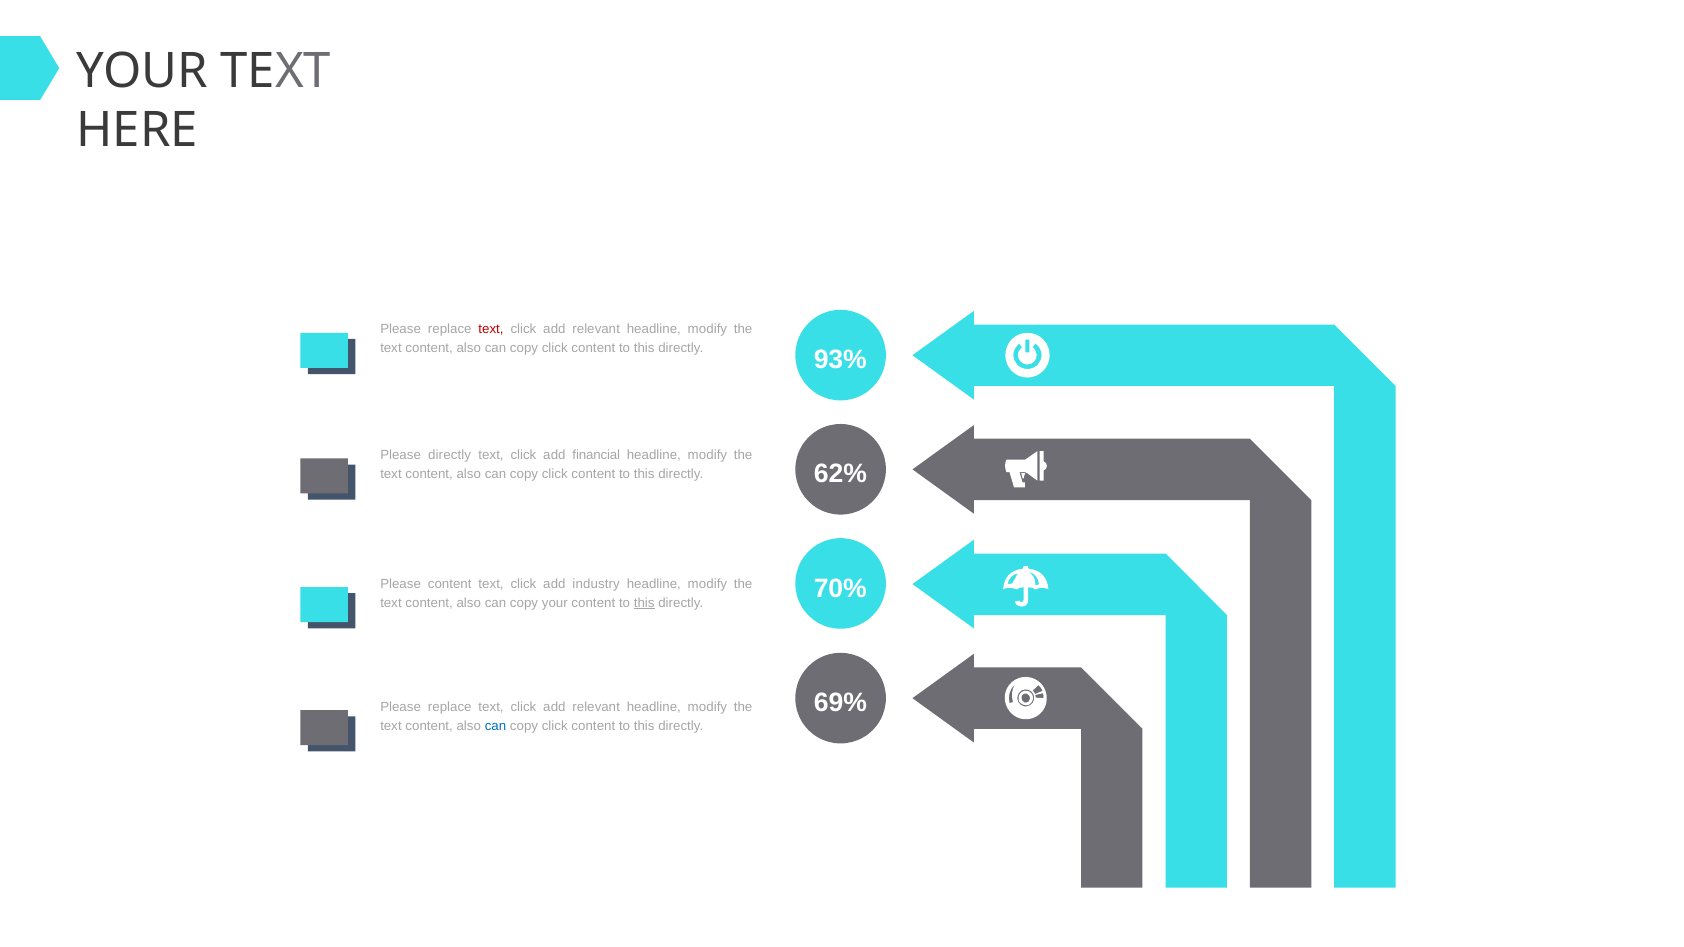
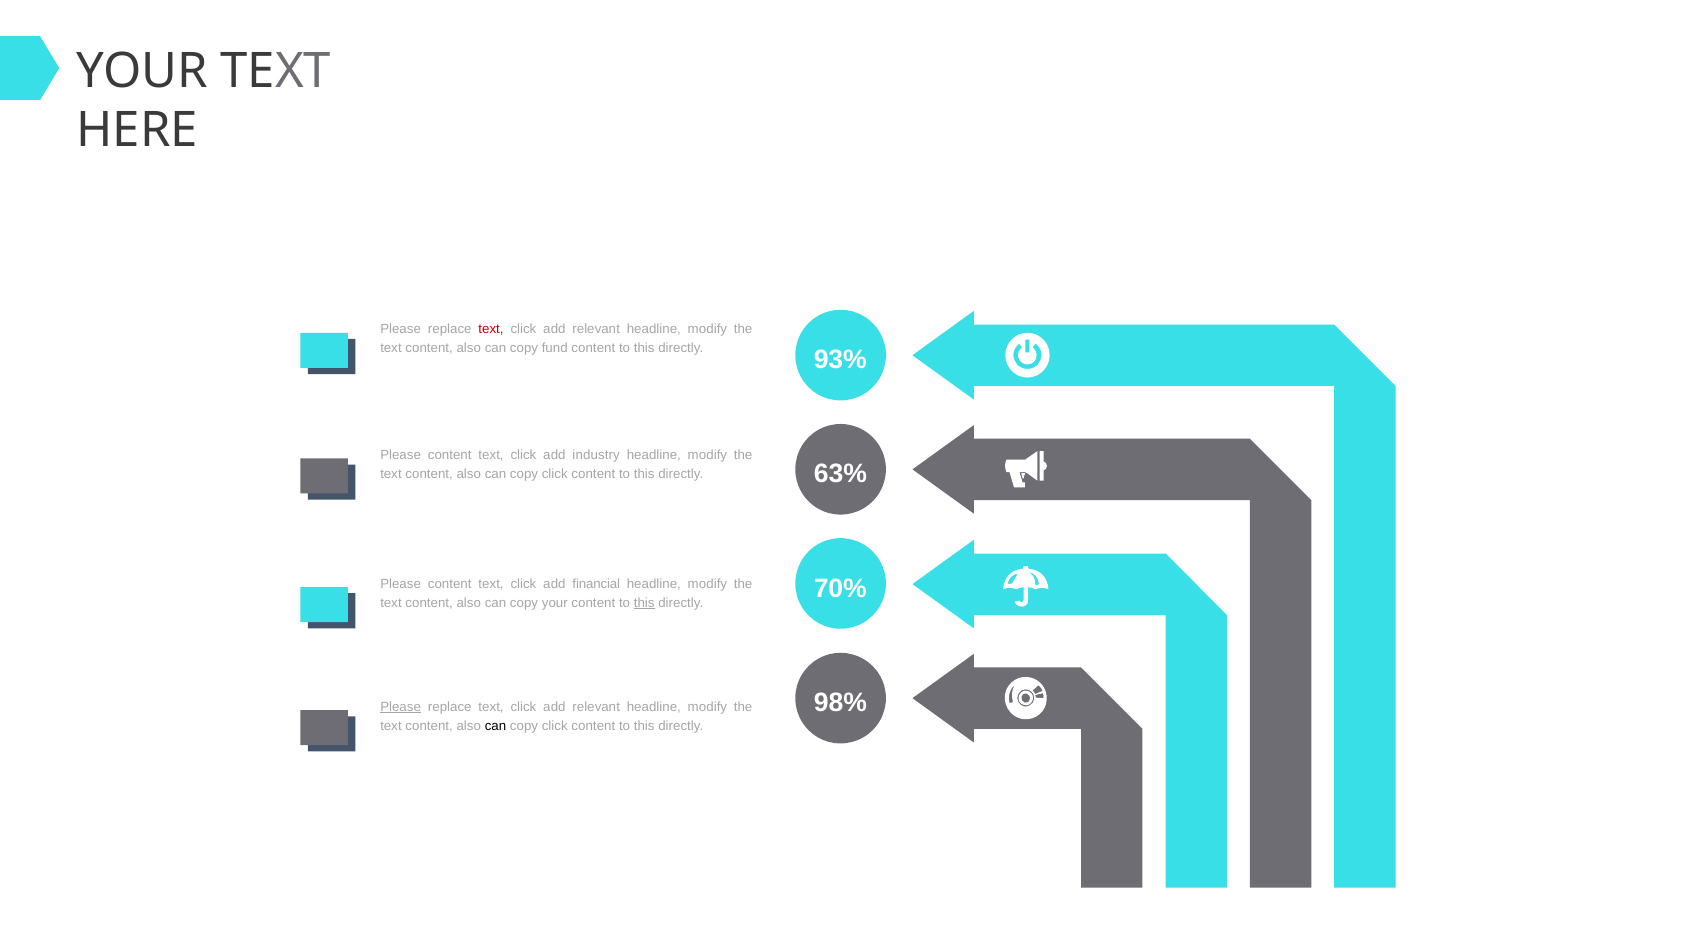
click at (555, 349): click -> fund
directly at (450, 455): directly -> content
financial: financial -> industry
62%: 62% -> 63%
industry: industry -> financial
69%: 69% -> 98%
Please at (401, 707) underline: none -> present
can at (496, 726) colour: blue -> black
